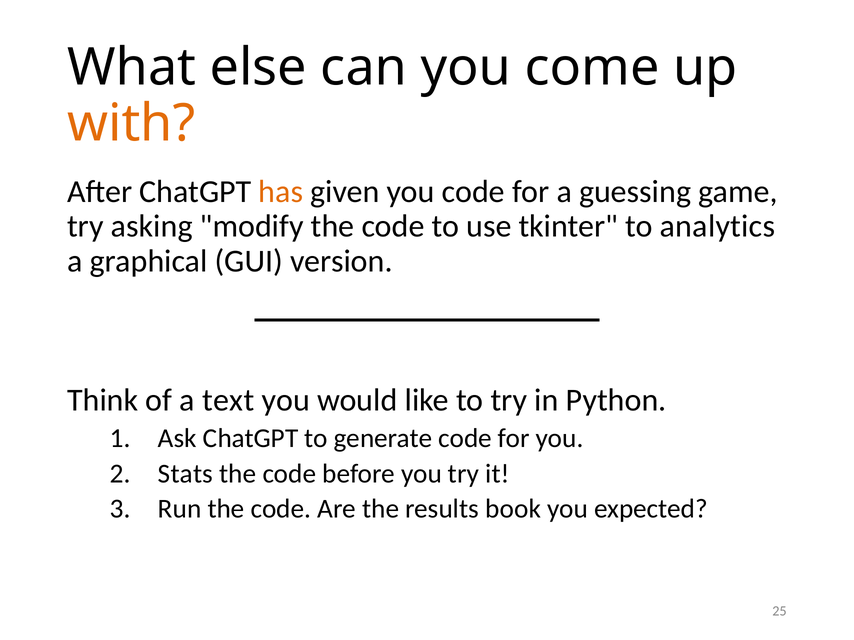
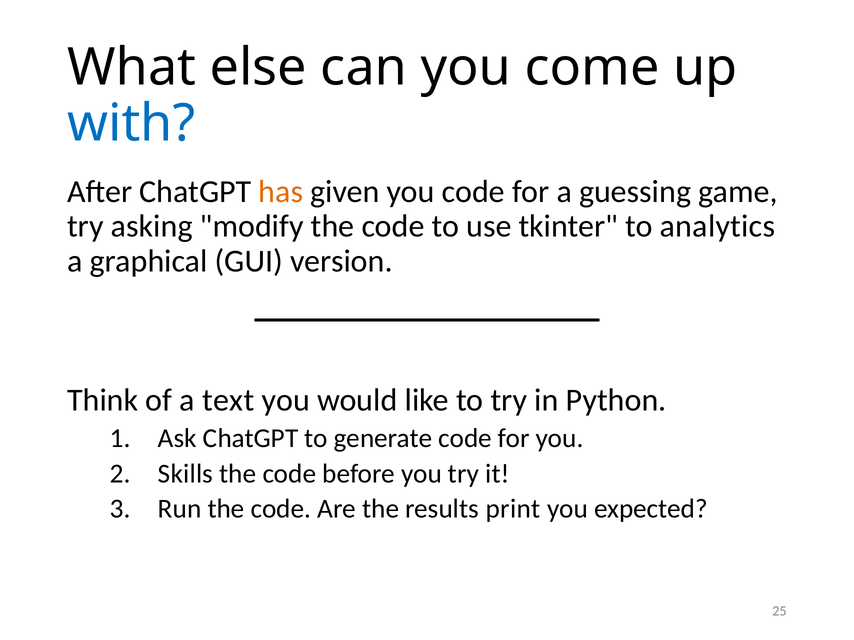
with colour: orange -> blue
Stats: Stats -> Skills
book: book -> print
